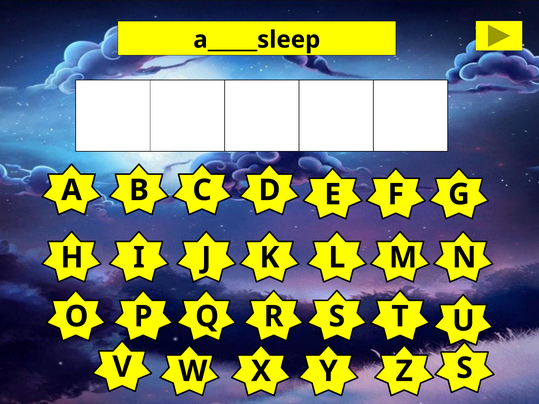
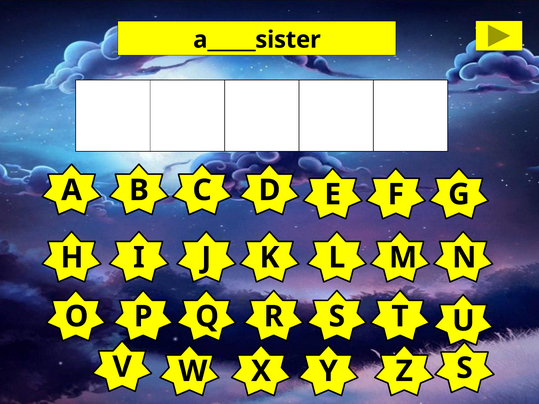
a_____sleep: a_____sleep -> a_____sister
